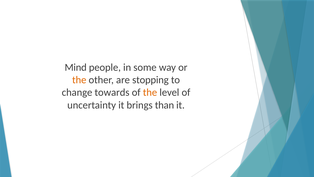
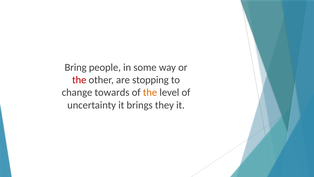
Mind: Mind -> Bring
the at (79, 80) colour: orange -> red
than: than -> they
